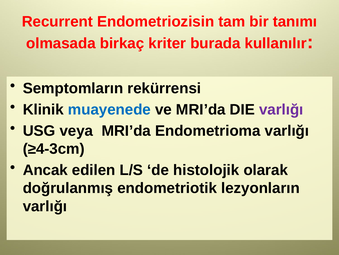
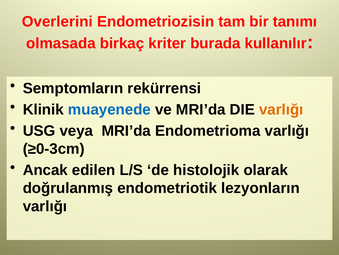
Recurrent: Recurrent -> Overlerini
varlığı at (281, 109) colour: purple -> orange
≥4-3cm: ≥4-3cm -> ≥0-3cm
